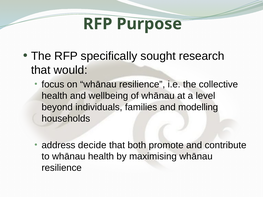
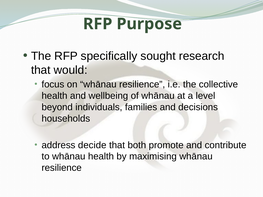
modelling: modelling -> decisions
